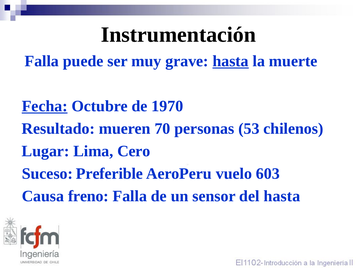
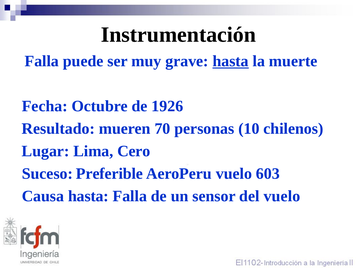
Fecha underline: present -> none
1970: 1970 -> 1926
53: 53 -> 10
Causa freno: freno -> hasta
del hasta: hasta -> vuelo
